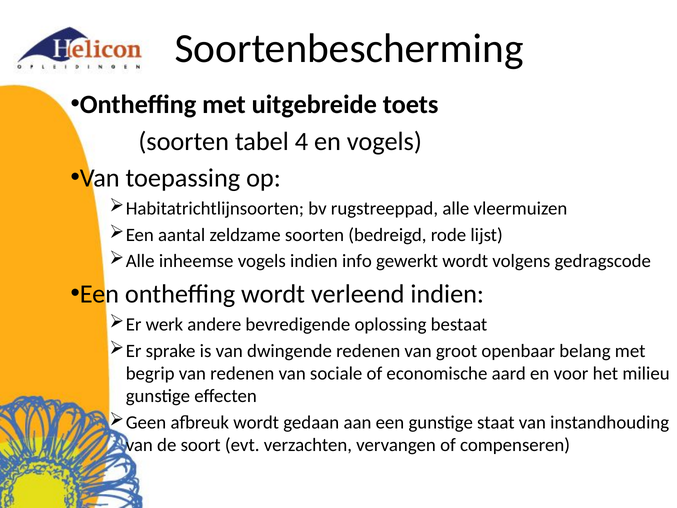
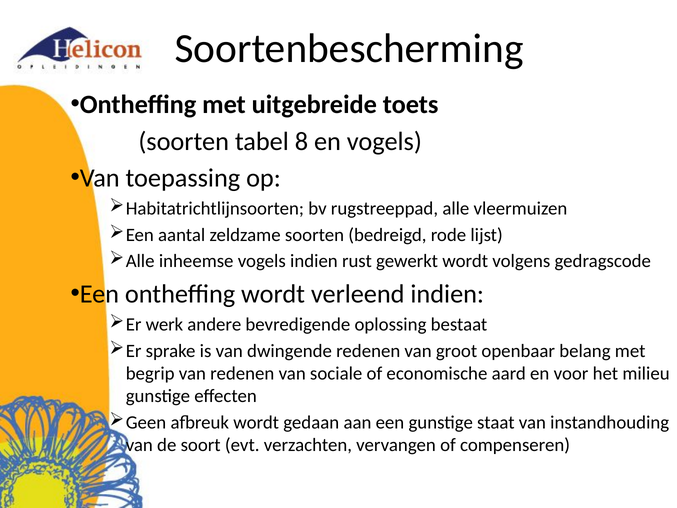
4: 4 -> 8
info: info -> rust
